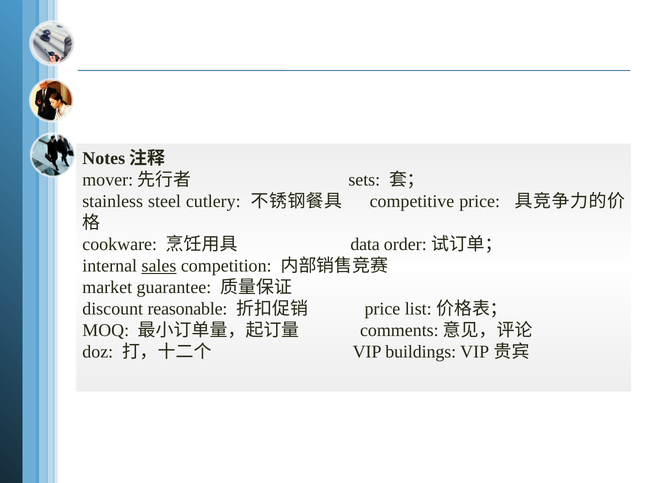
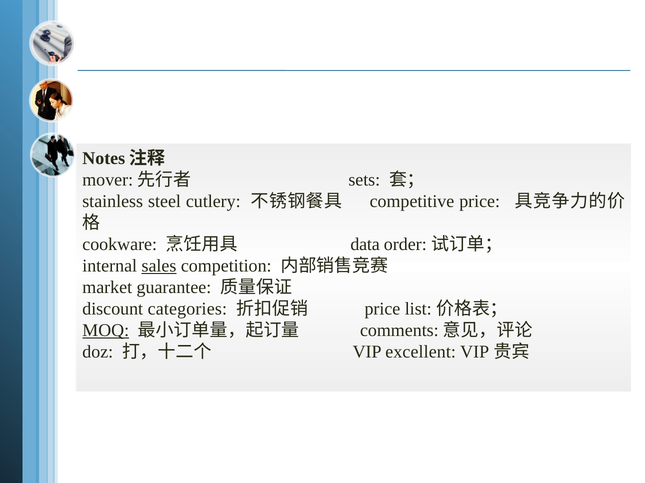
reasonable: reasonable -> categories
MOQ underline: none -> present
buildings: buildings -> excellent
